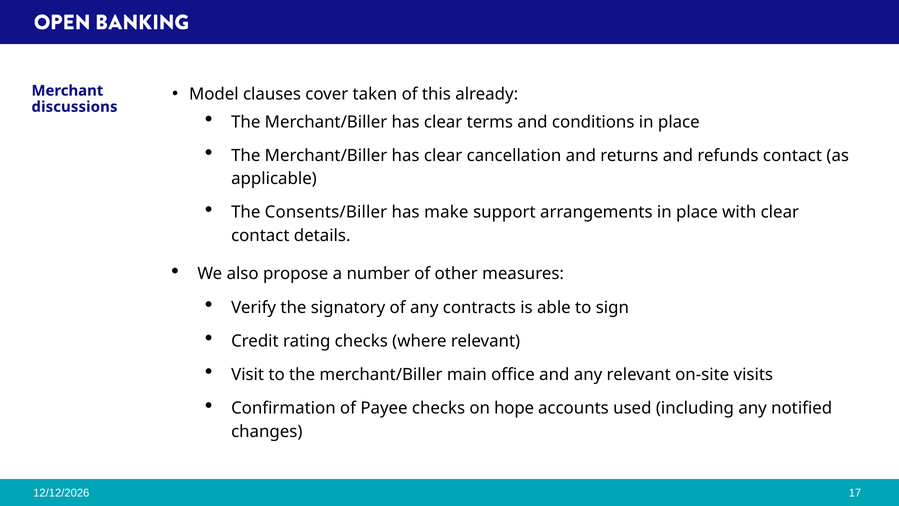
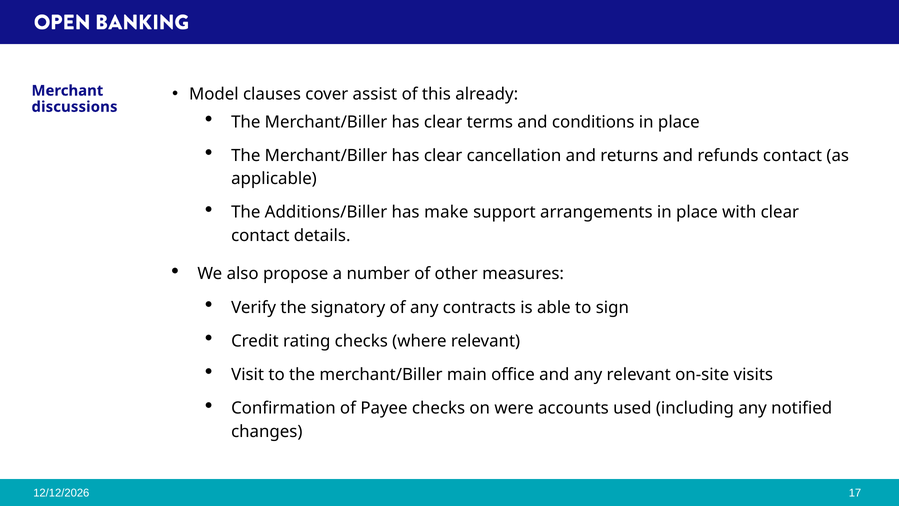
taken: taken -> assist
Consents/Biller: Consents/Biller -> Additions/Biller
hope: hope -> were
